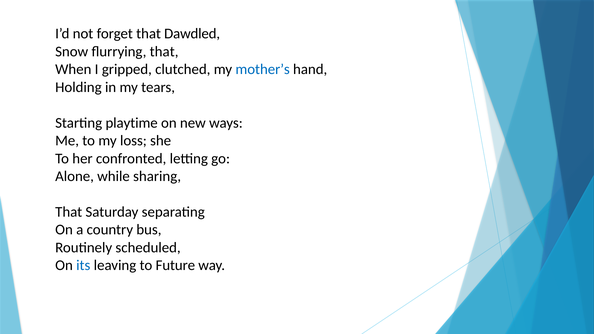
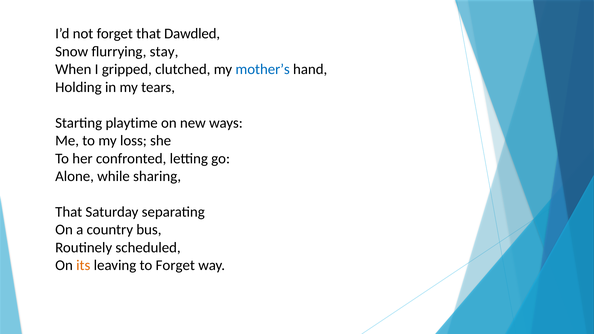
flurrying that: that -> stay
its colour: blue -> orange
to Future: Future -> Forget
